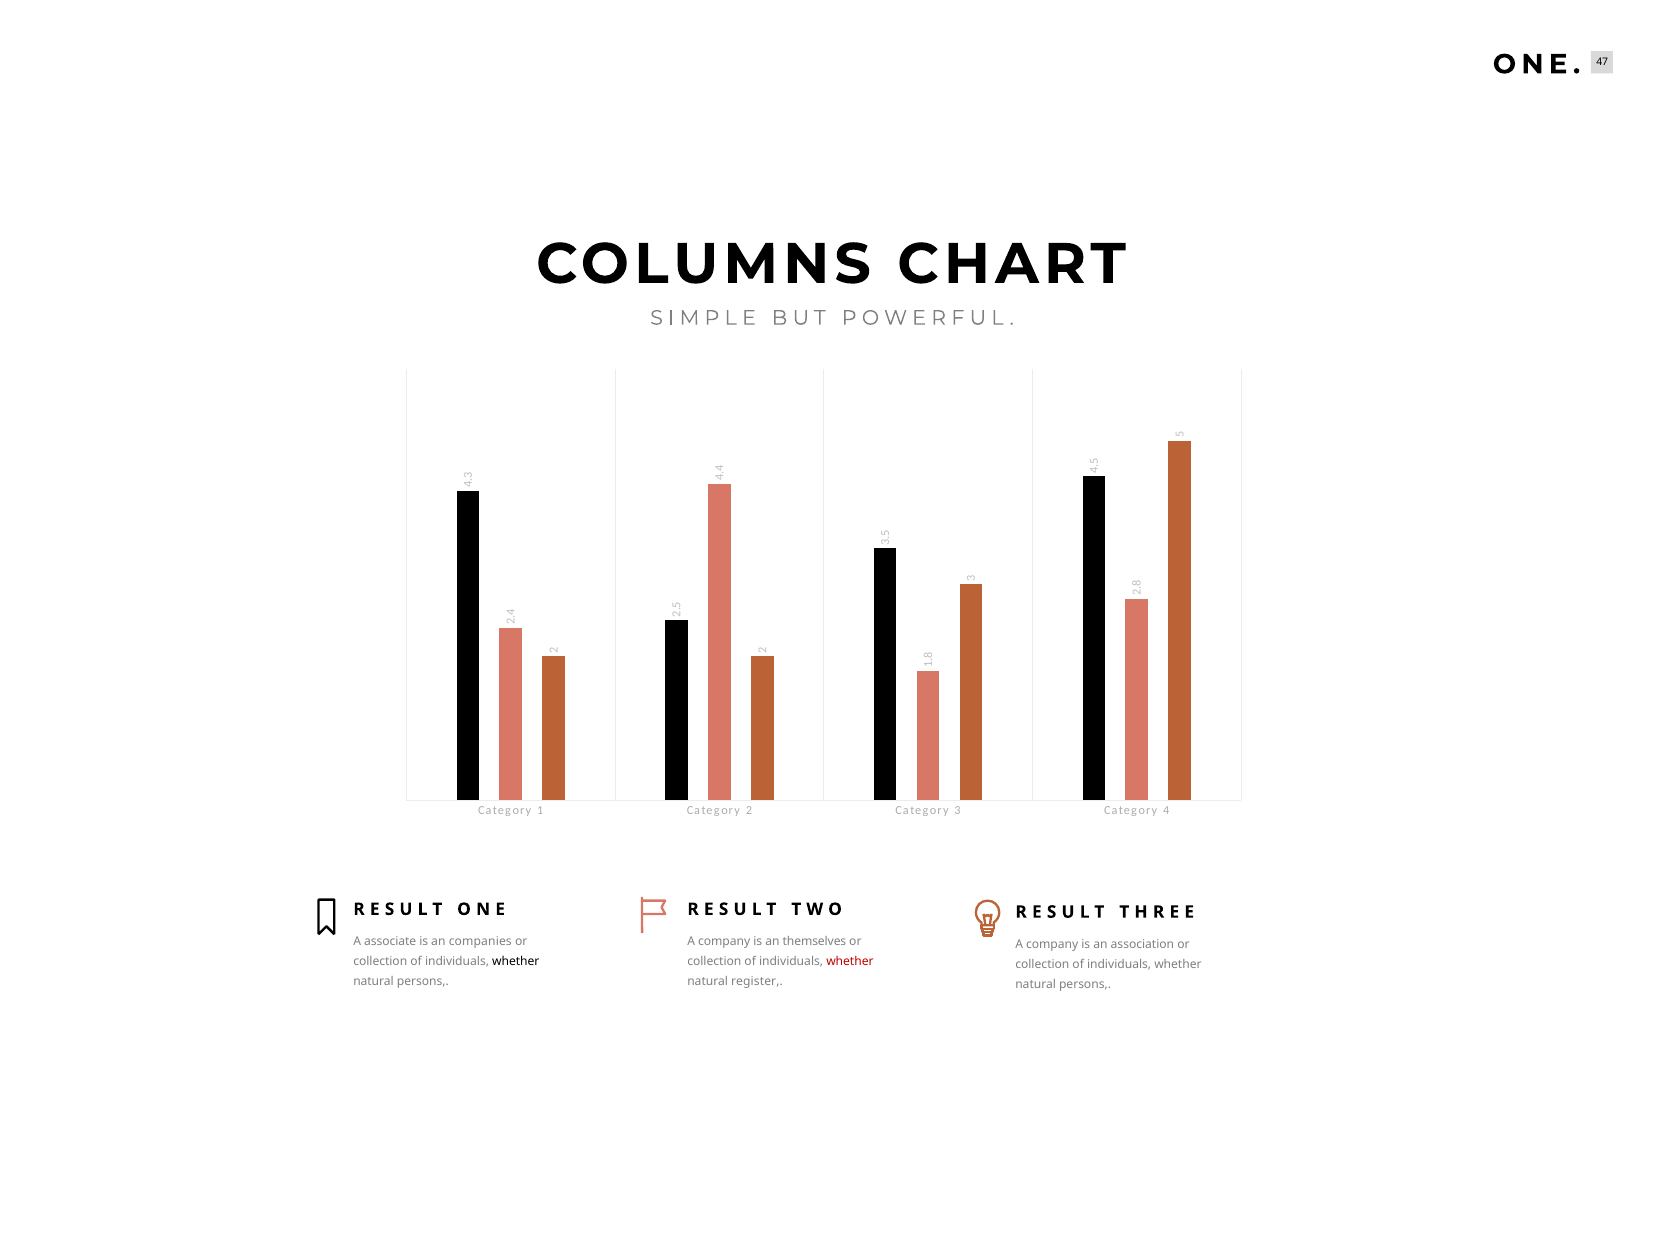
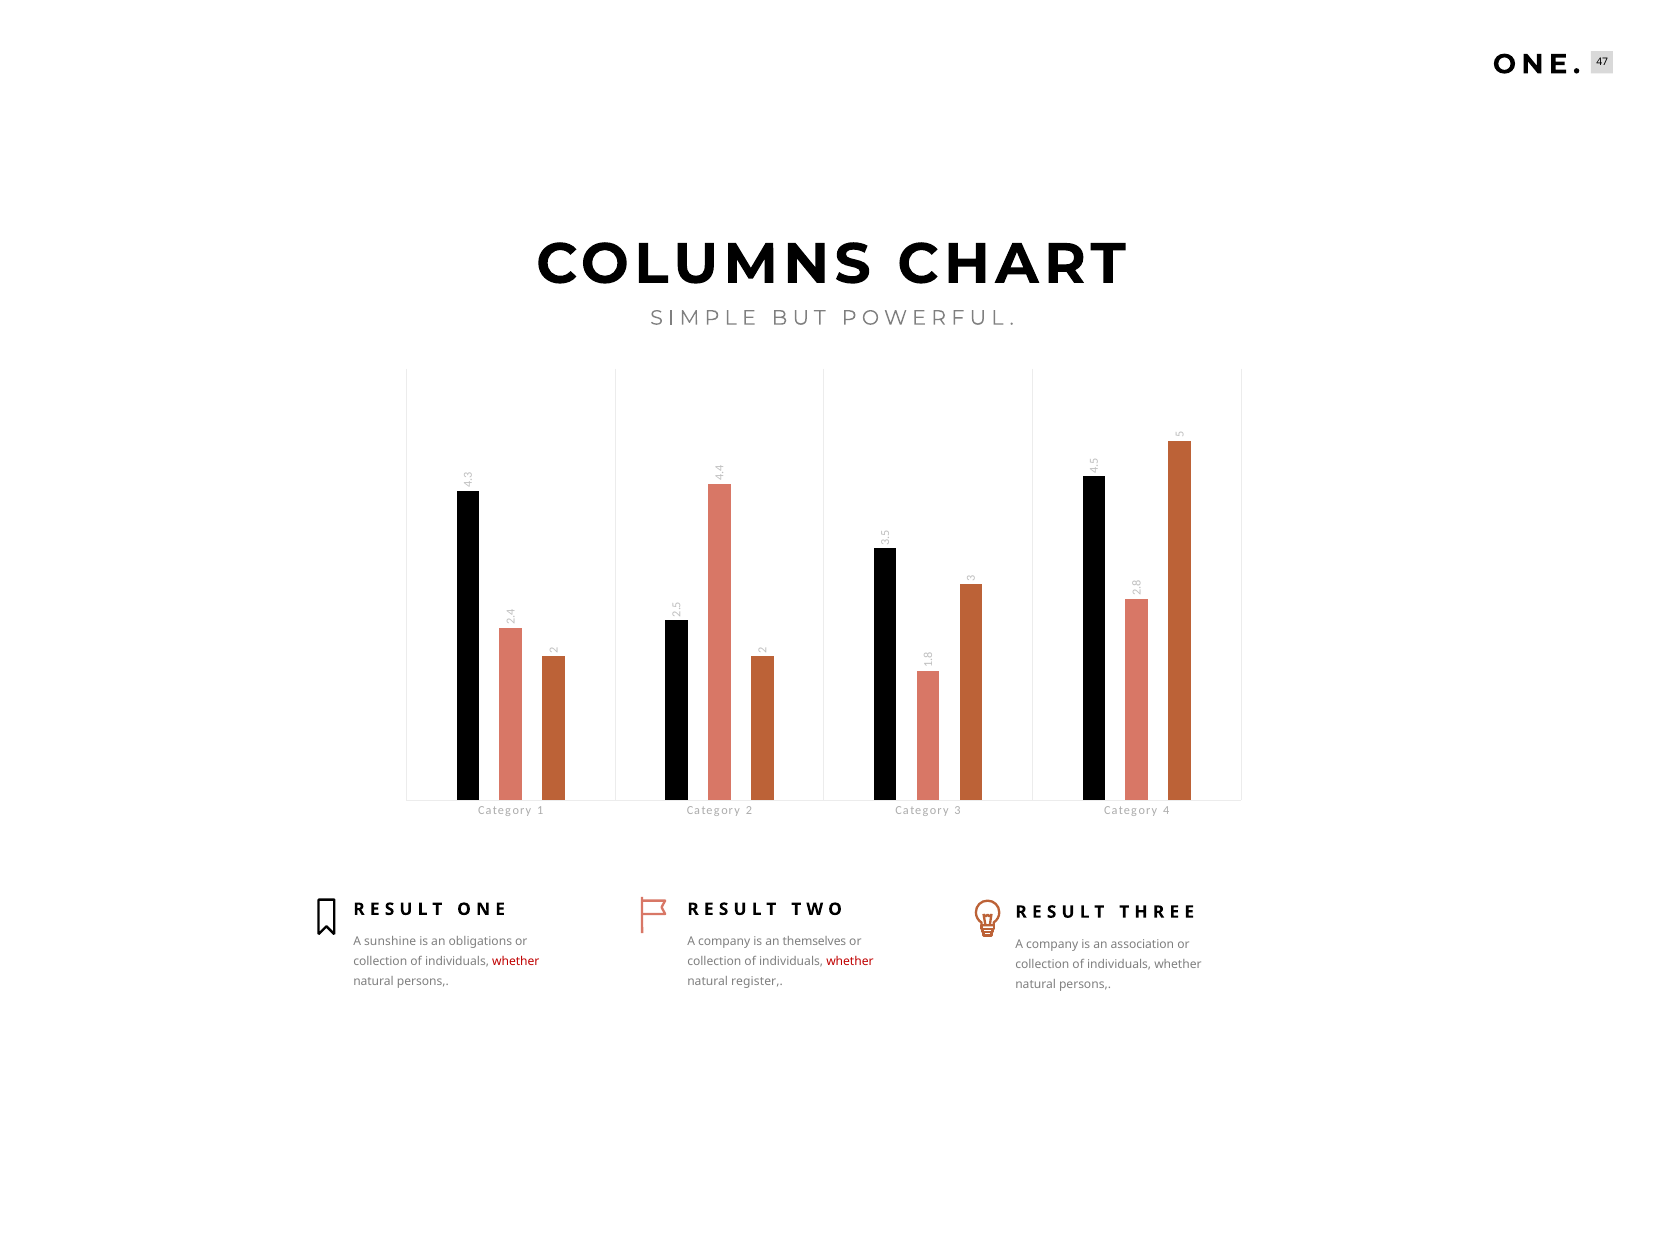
associate: associate -> sunshine
companies: companies -> obligations
whether at (516, 962) colour: black -> red
